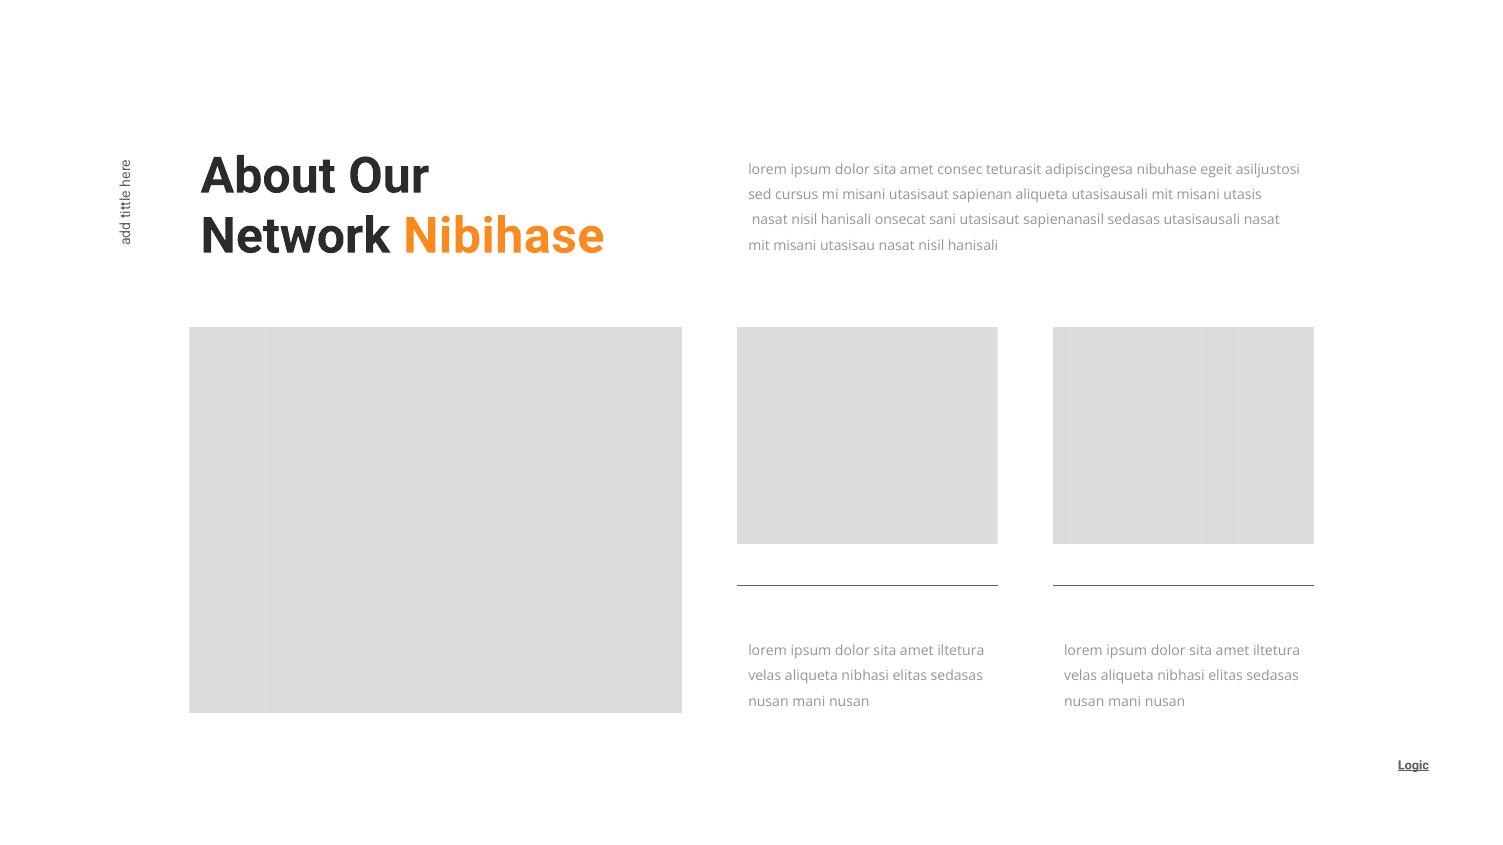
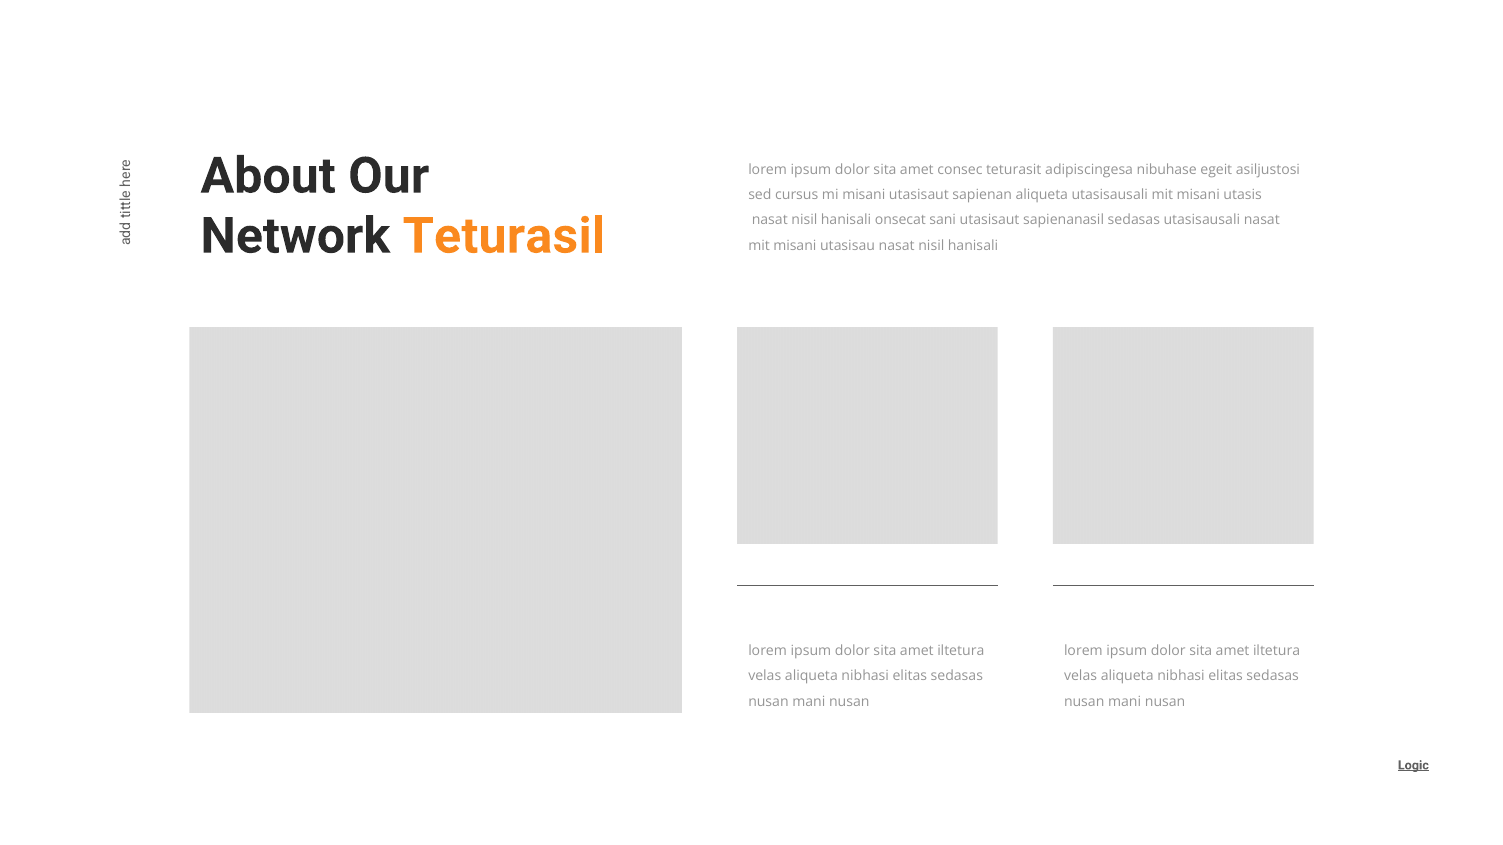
Nibihase: Nibihase -> Teturasil
